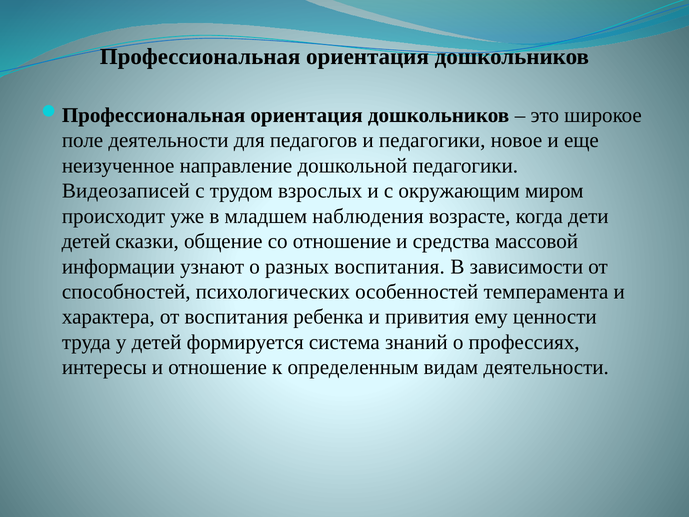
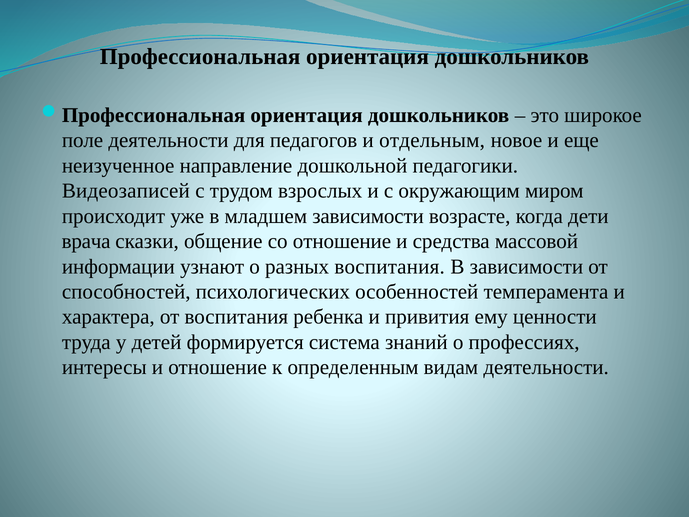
и педагогики: педагогики -> отдельным
младшем наблюдения: наблюдения -> зависимости
детей at (86, 241): детей -> врача
